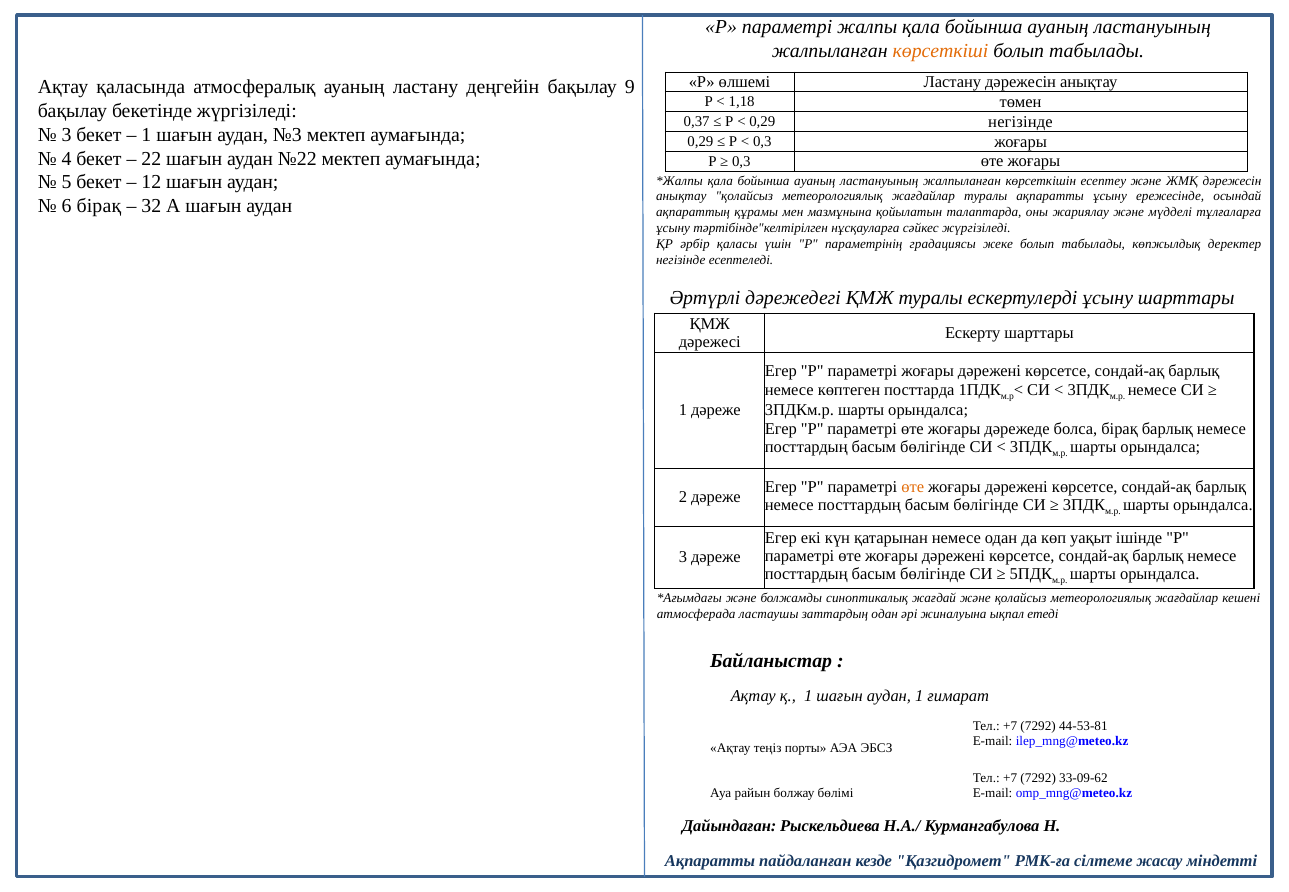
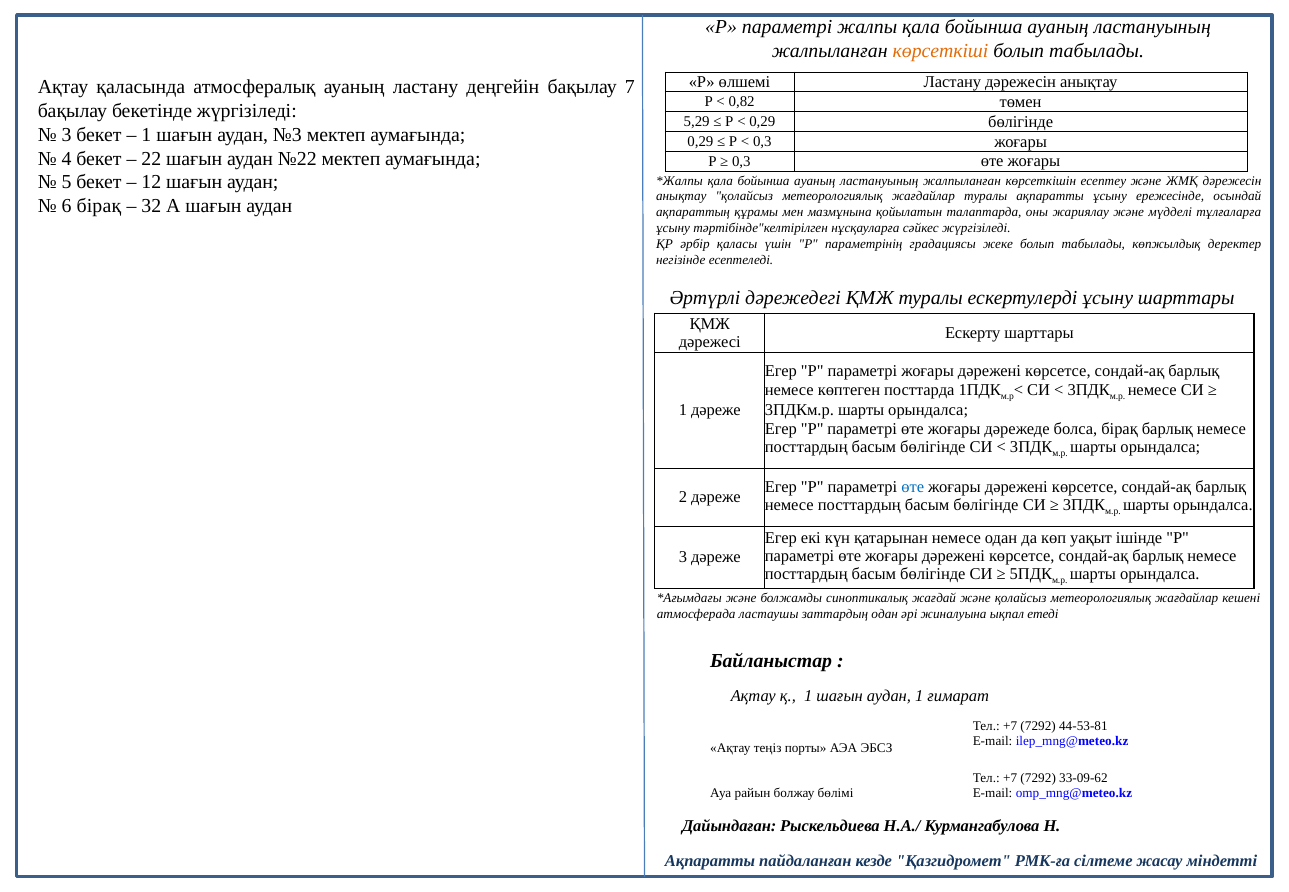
9: 9 -> 7
1,18: 1,18 -> 0,82
0,37: 0,37 -> 5,29
0,29 негізінде: негізінде -> бөлігінде
өте at (913, 487) colour: orange -> blue
